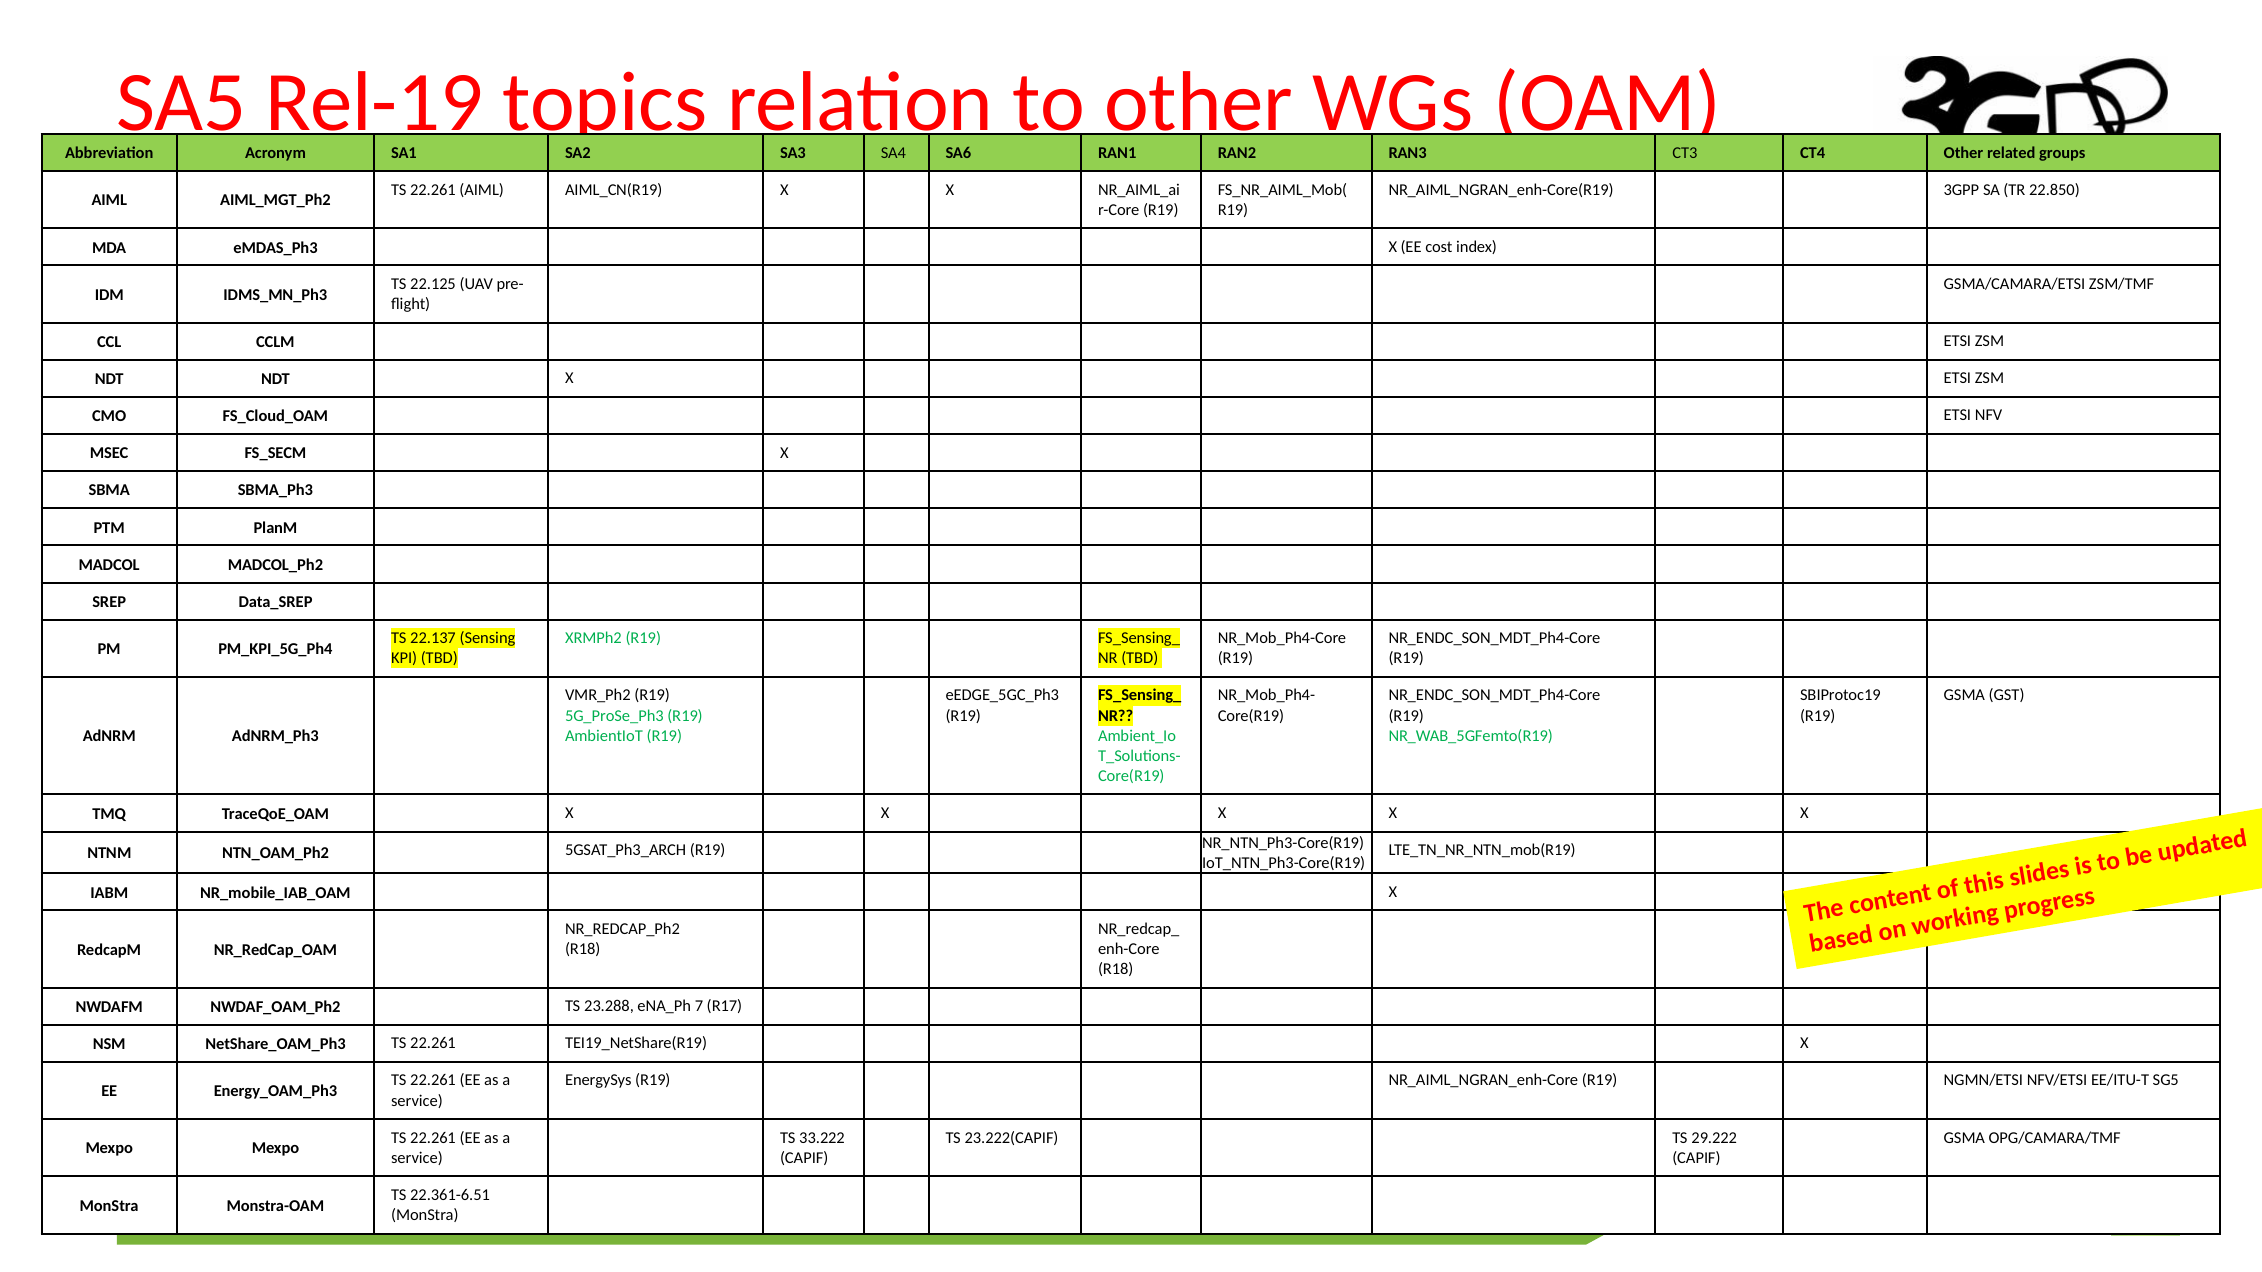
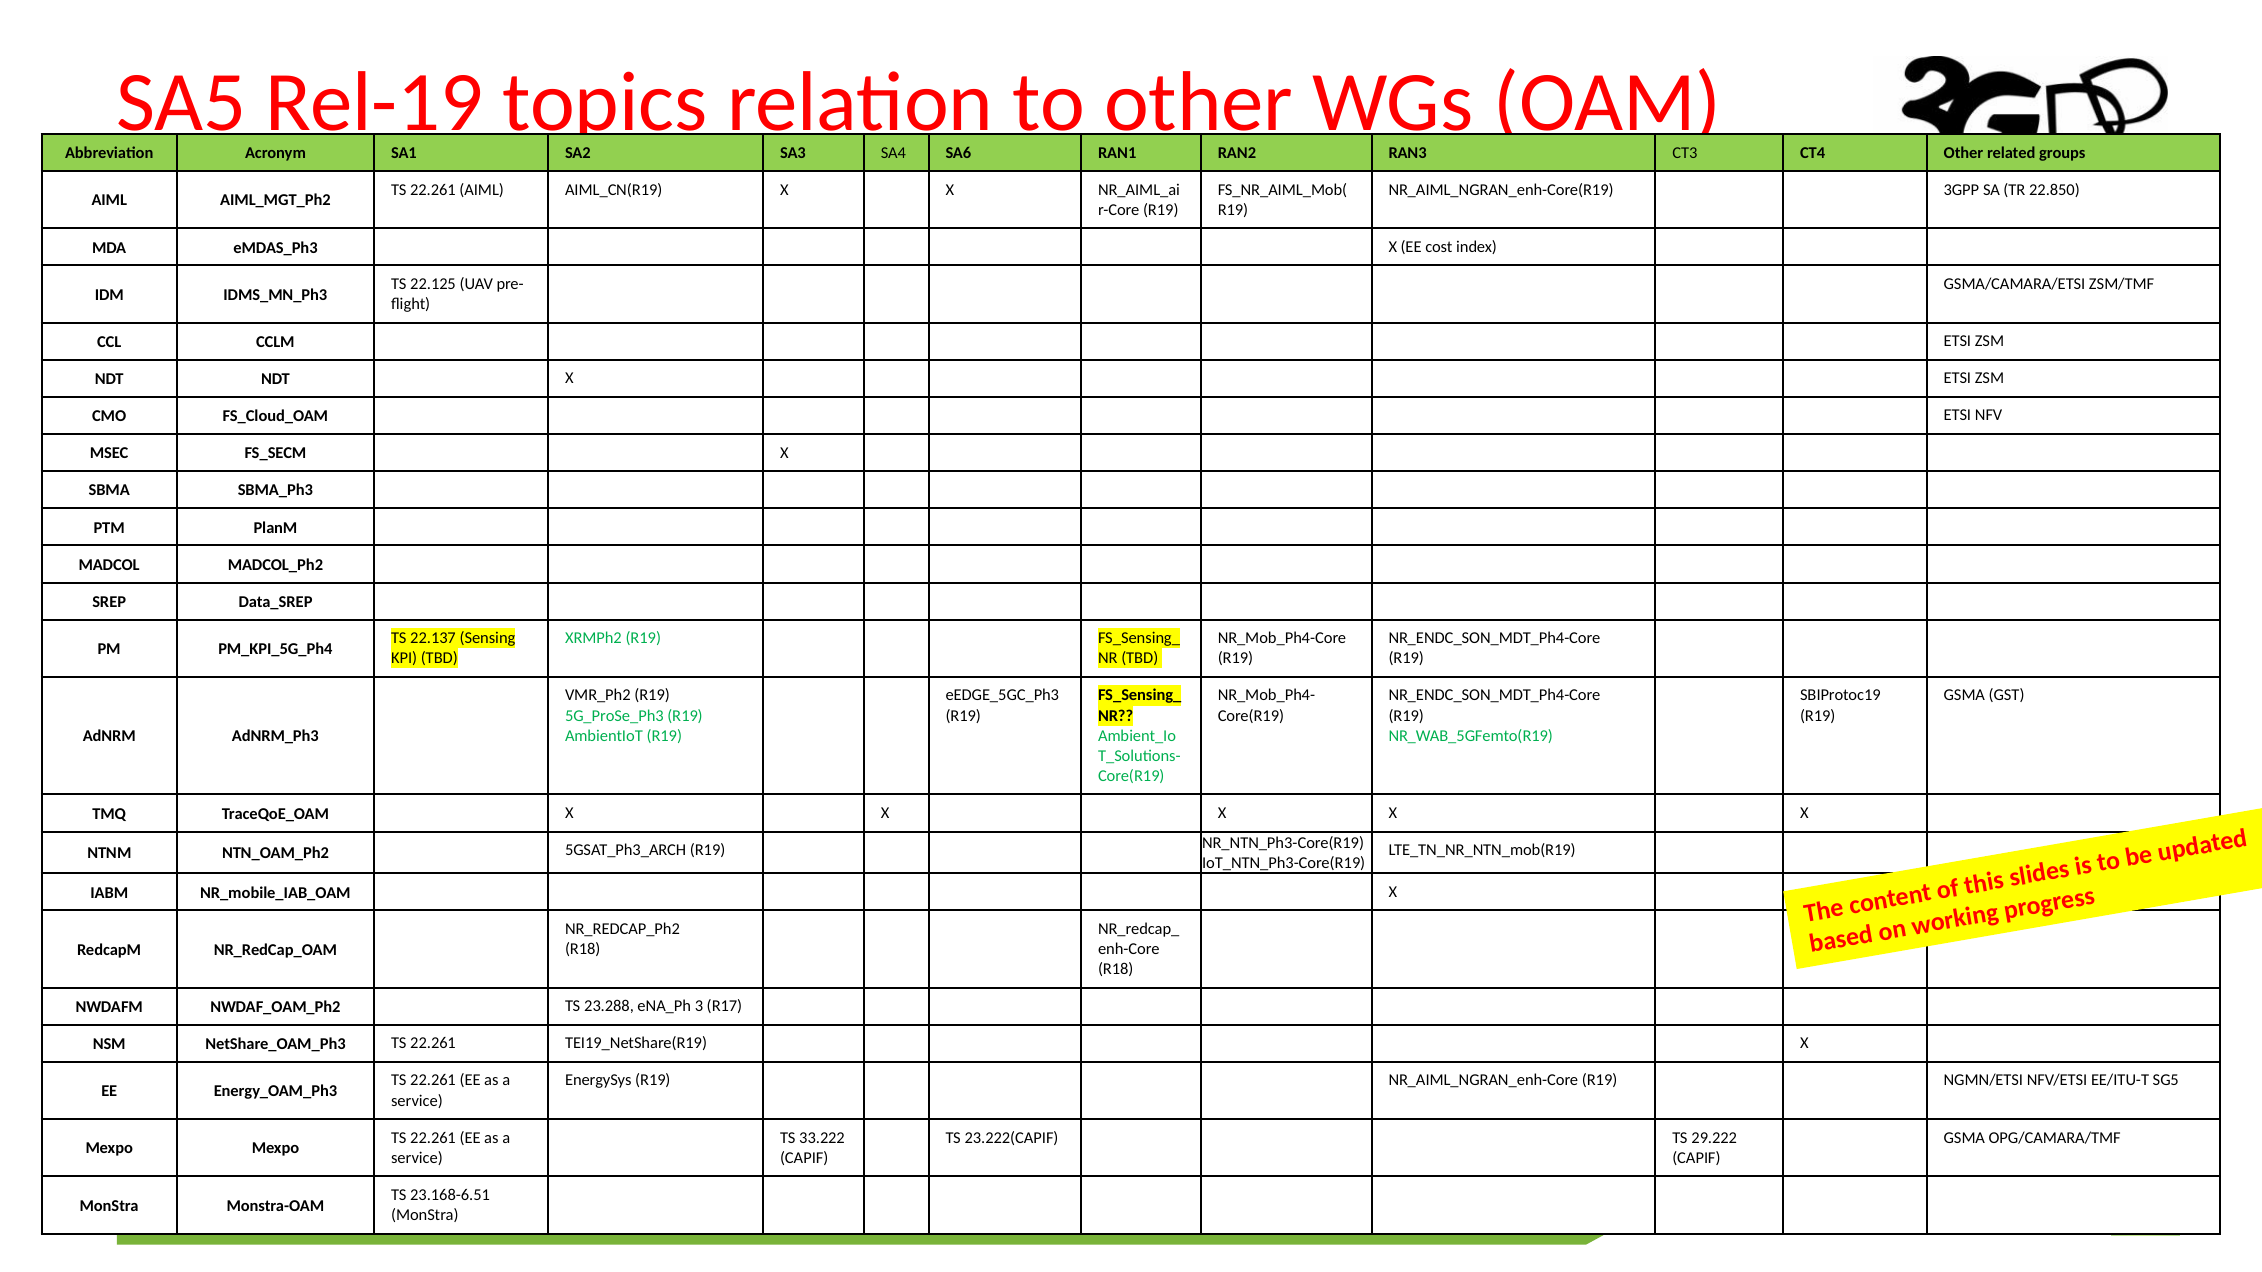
7 at (699, 1007): 7 -> 3
22.361-6.51: 22.361-6.51 -> 23.168-6.51
